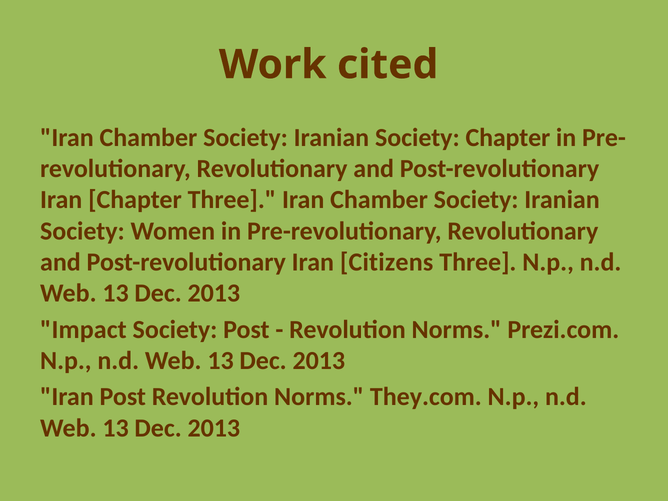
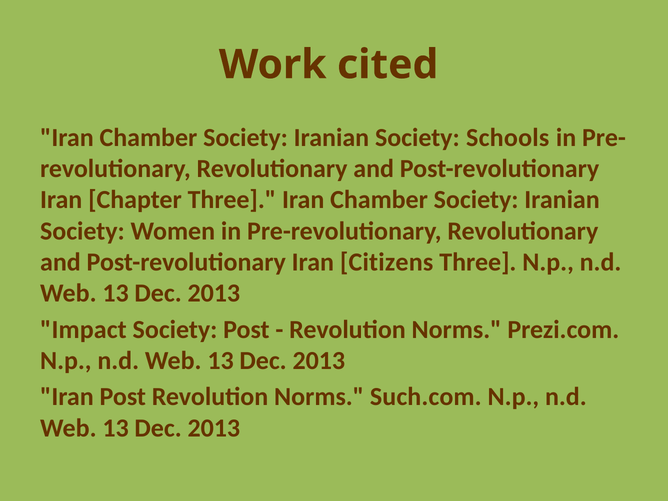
Society Chapter: Chapter -> Schools
They.com: They.com -> Such.com
